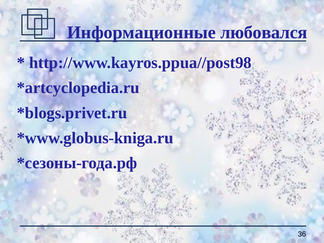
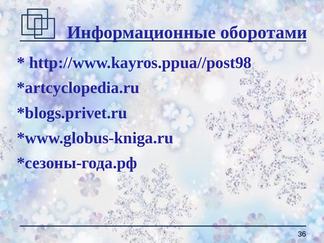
любовался: любовался -> оборотами
